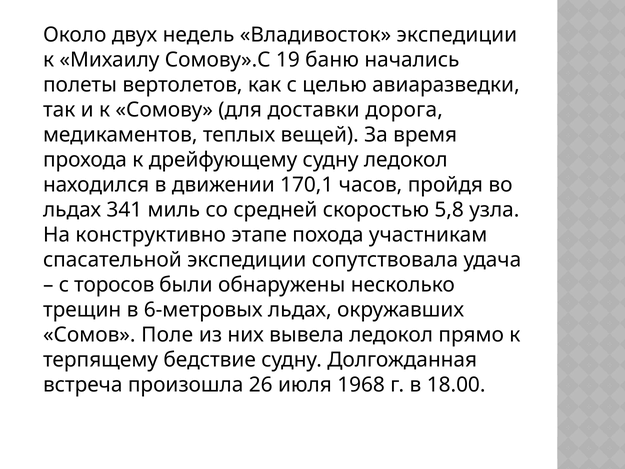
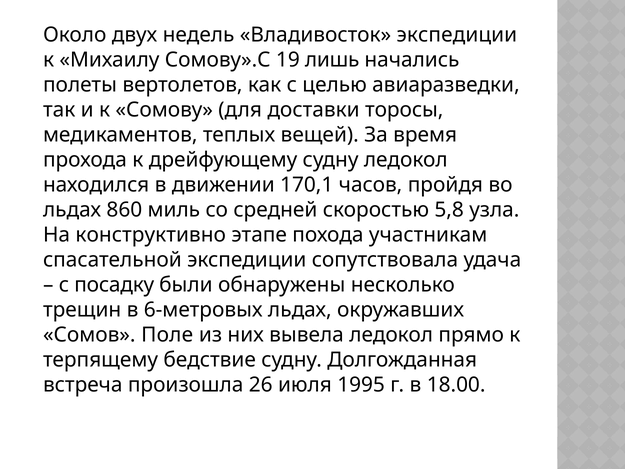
баню: баню -> лишь
дорога: дорога -> торосы
341: 341 -> 860
торосов: торосов -> посадку
1968: 1968 -> 1995
